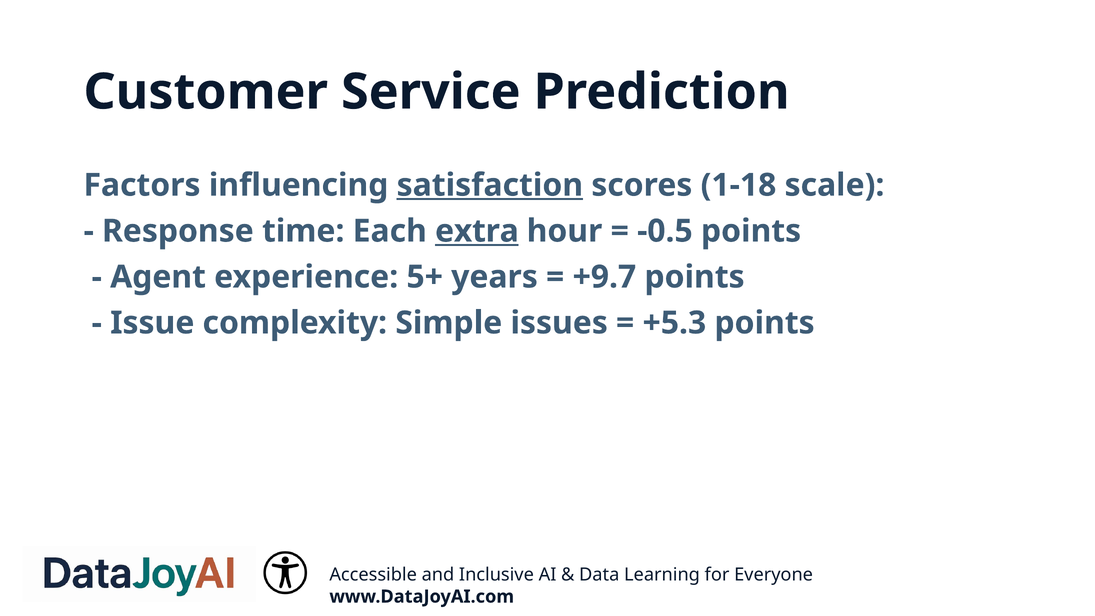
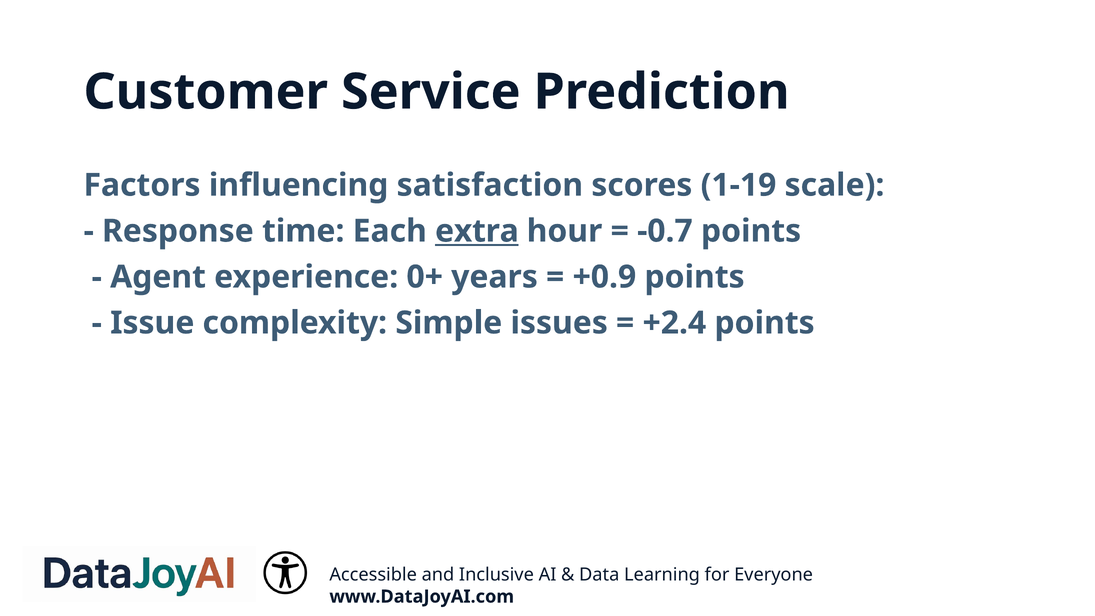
satisfaction underline: present -> none
1-18: 1-18 -> 1-19
-0.5: -0.5 -> -0.7
5+: 5+ -> 0+
+9.7: +9.7 -> +0.9
+5.3: +5.3 -> +2.4
